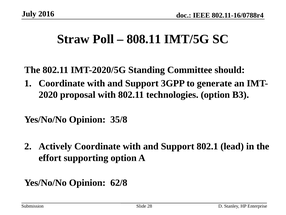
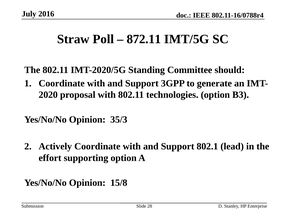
808.11: 808.11 -> 872.11
35/8: 35/8 -> 35/3
62/8: 62/8 -> 15/8
